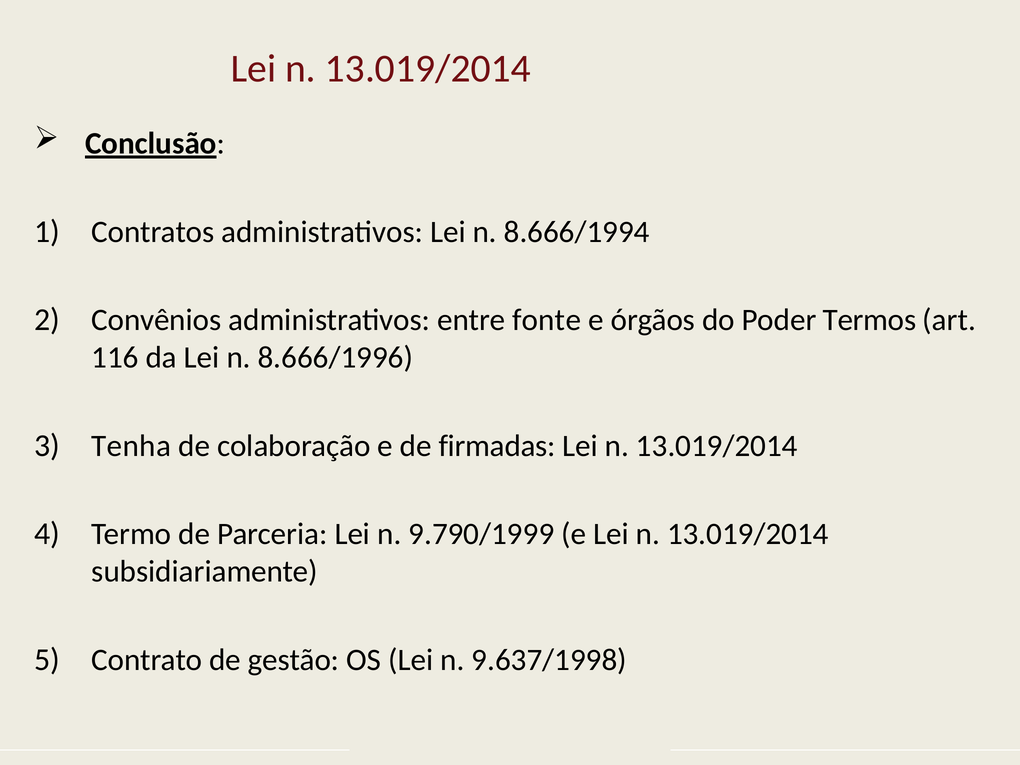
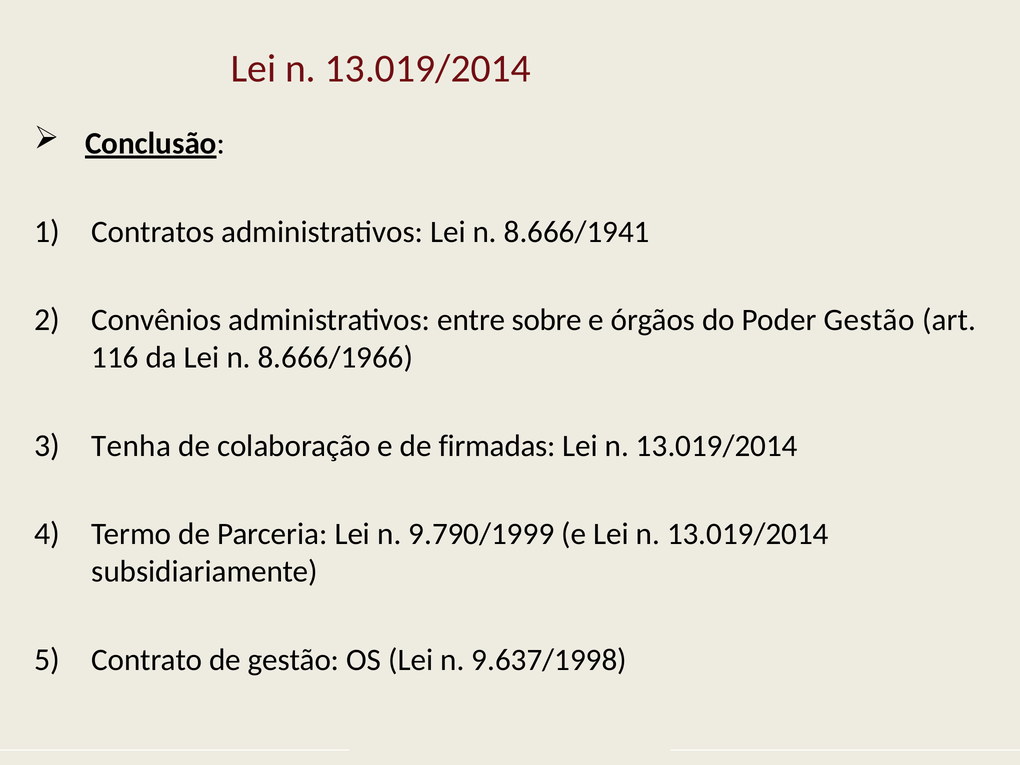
8.666/1994: 8.666/1994 -> 8.666/1941
fonte: fonte -> sobre
Poder Termos: Termos -> Gestão
8.666/1996: 8.666/1996 -> 8.666/1966
